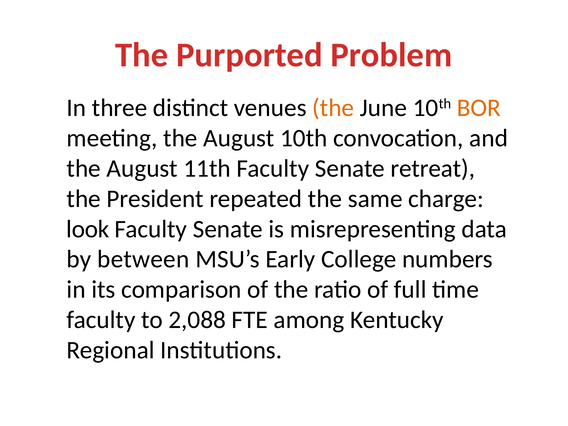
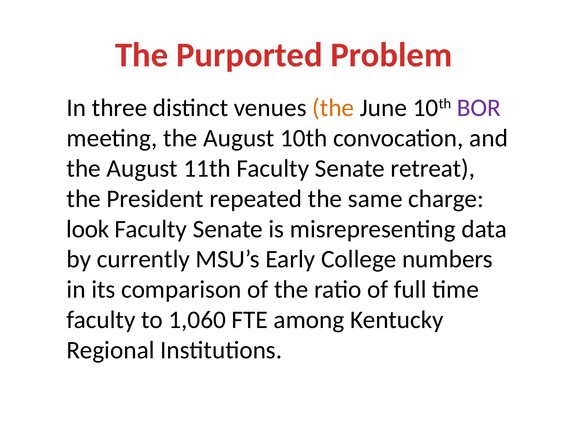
BOR colour: orange -> purple
between: between -> currently
2,088: 2,088 -> 1,060
